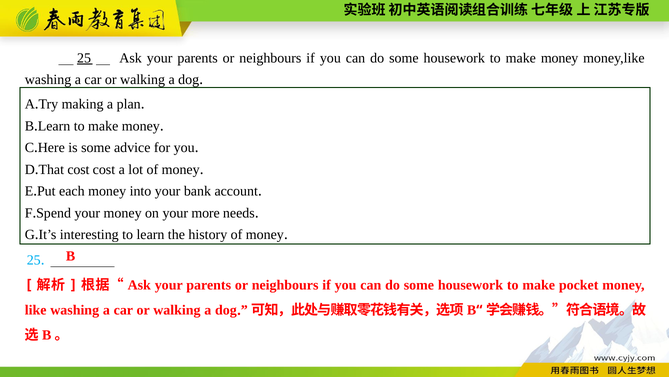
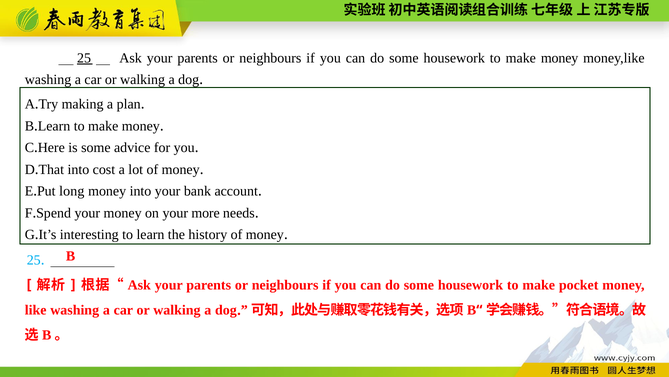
cost at (78, 169): cost -> into
each: each -> long
